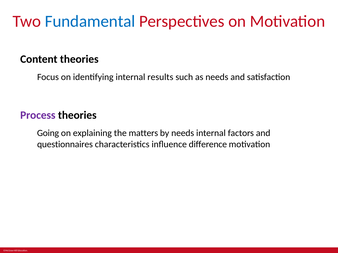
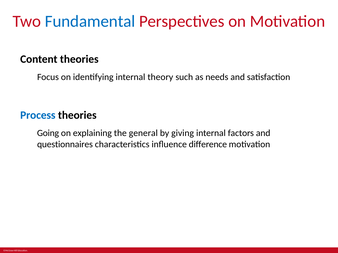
results: results -> theory
Process colour: purple -> blue
matters: matters -> general
by needs: needs -> giving
